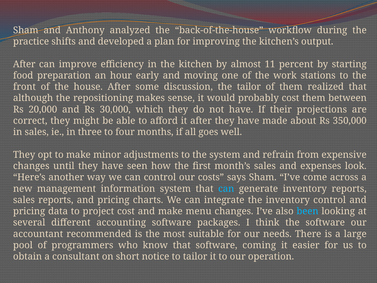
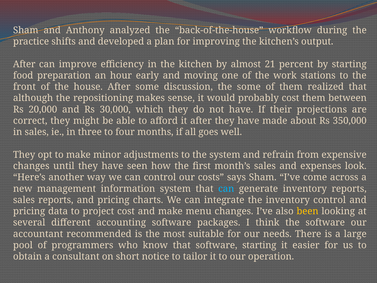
11: 11 -> 21
the tailor: tailor -> some
been colour: light blue -> yellow
software coming: coming -> starting
